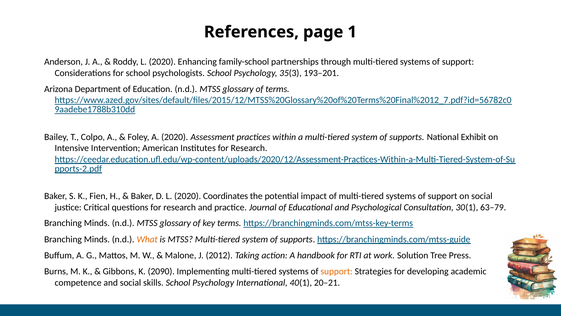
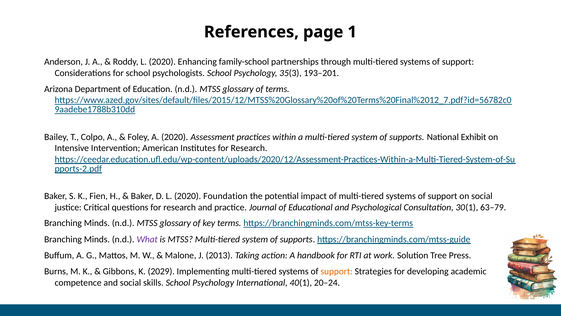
Coordinates: Coordinates -> Foundation
What colour: orange -> purple
2012: 2012 -> 2013
2090: 2090 -> 2029
20–21: 20–21 -> 20–24
